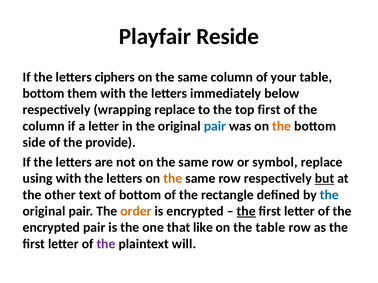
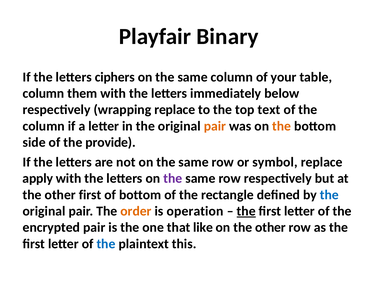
Reside: Reside -> Binary
bottom at (44, 94): bottom -> column
top first: first -> text
pair at (215, 126) colour: blue -> orange
using: using -> apply
the at (173, 179) colour: orange -> purple
but underline: present -> none
other text: text -> first
is encrypted: encrypted -> operation
on the table: table -> other
the at (106, 244) colour: purple -> blue
will: will -> this
